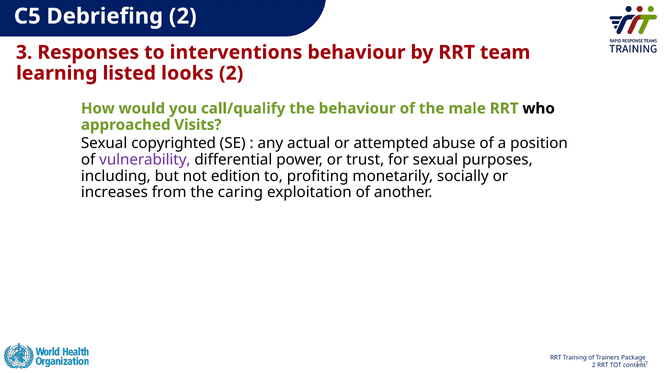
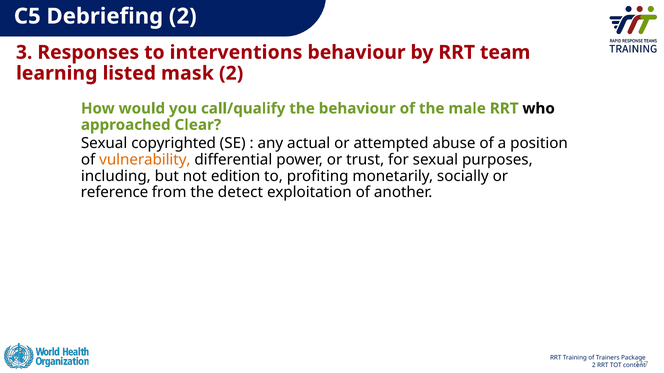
looks: looks -> mask
Visits: Visits -> Clear
vulnerability colour: purple -> orange
increases: increases -> reference
caring: caring -> detect
